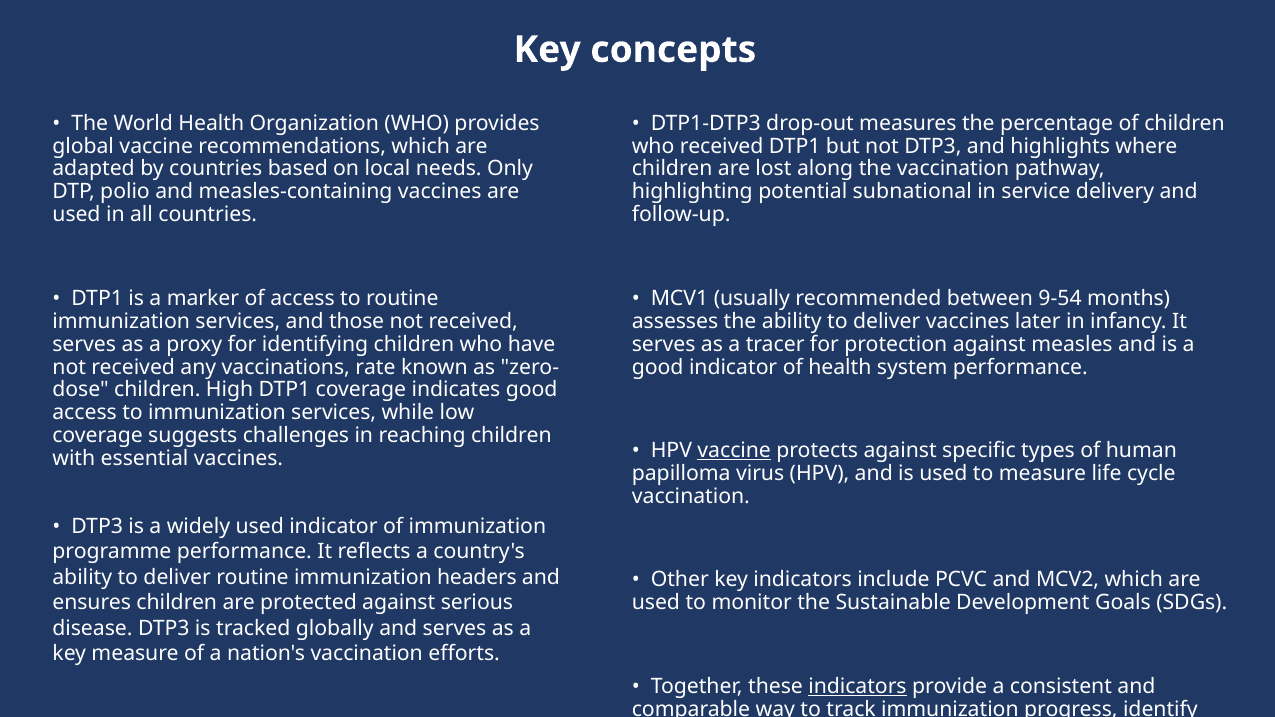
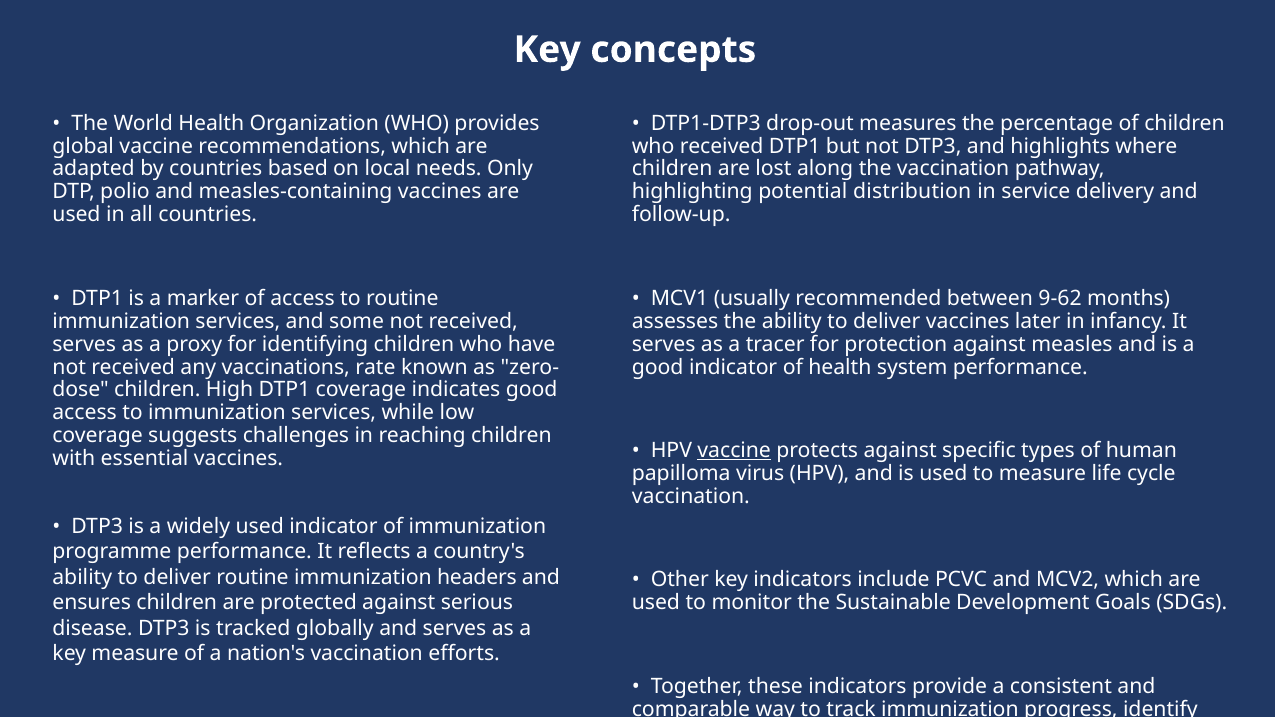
subnational: subnational -> distribution
9-54: 9-54 -> 9-62
and those: those -> some
indicators at (857, 686) underline: present -> none
